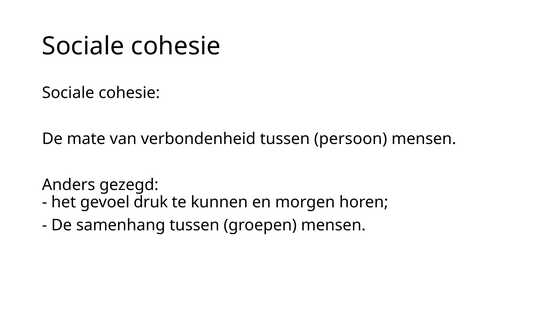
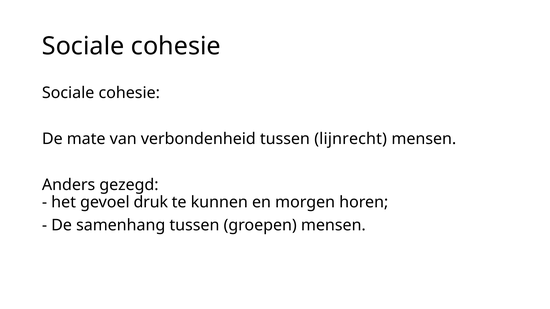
persoon: persoon -> lijnrecht
